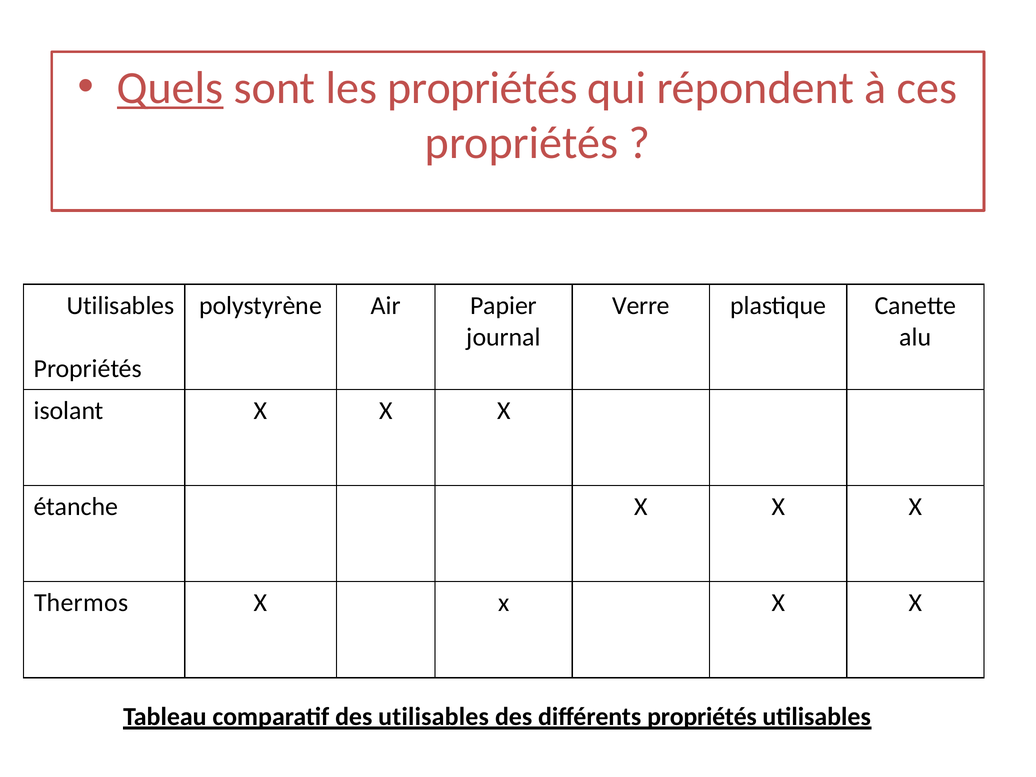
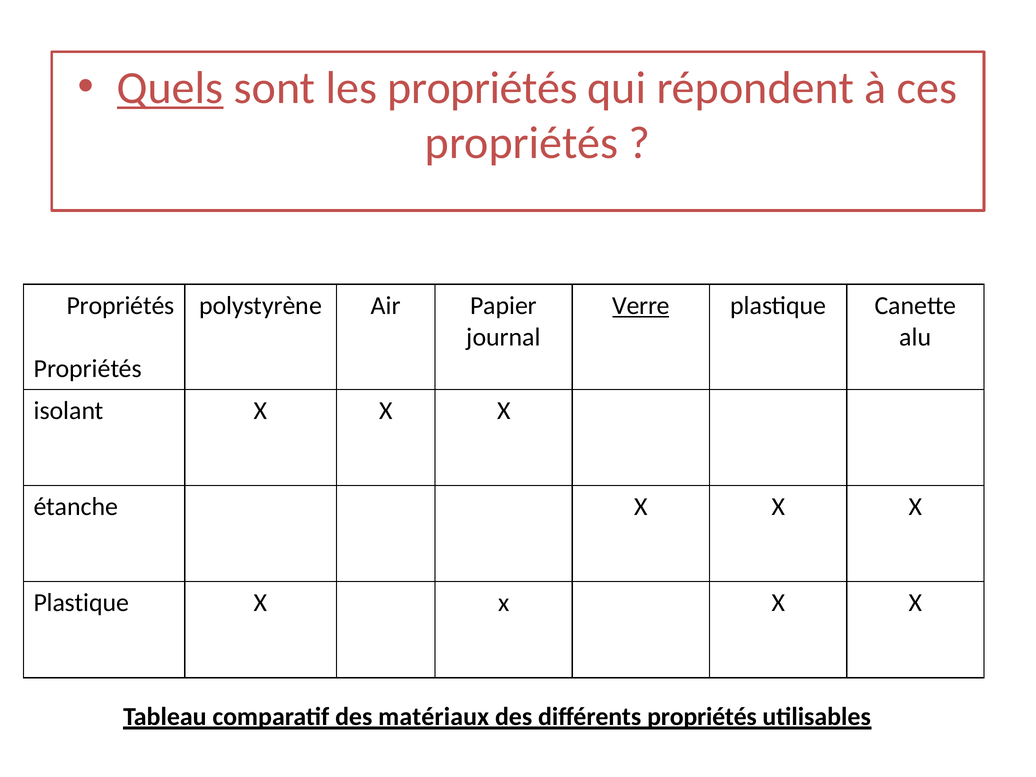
Utilisables at (120, 305): Utilisables -> Propriétés
Verre underline: none -> present
Thermos at (81, 603): Thermos -> Plastique
des utilisables: utilisables -> matériaux
